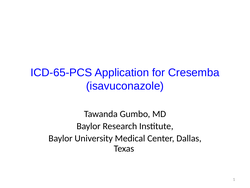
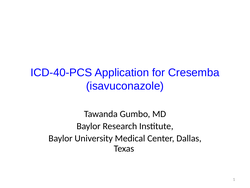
ICD-65-PCS: ICD-65-PCS -> ICD-40-PCS
